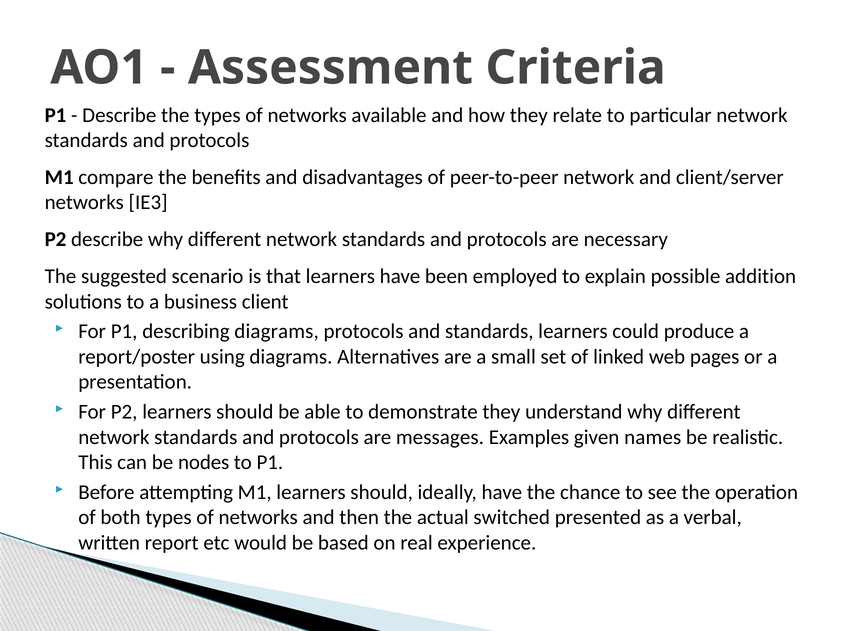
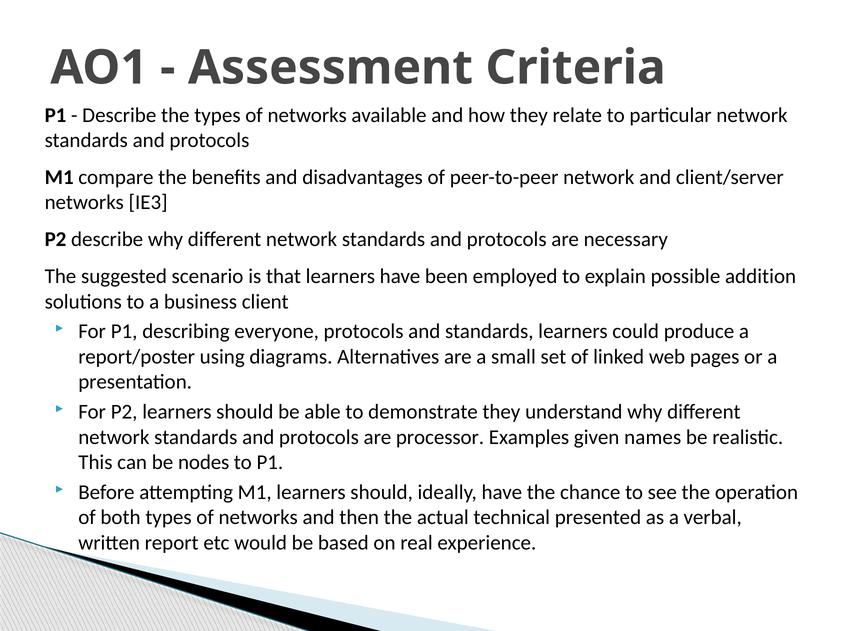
describing diagrams: diagrams -> everyone
messages: messages -> processor
switched: switched -> technical
